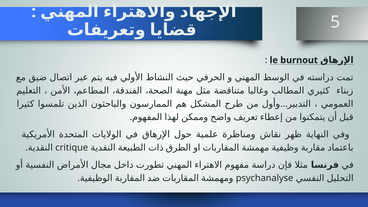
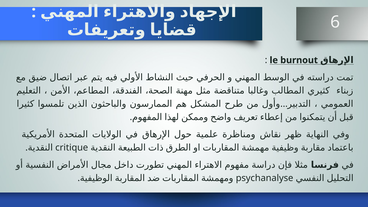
5: 5 -> 6
